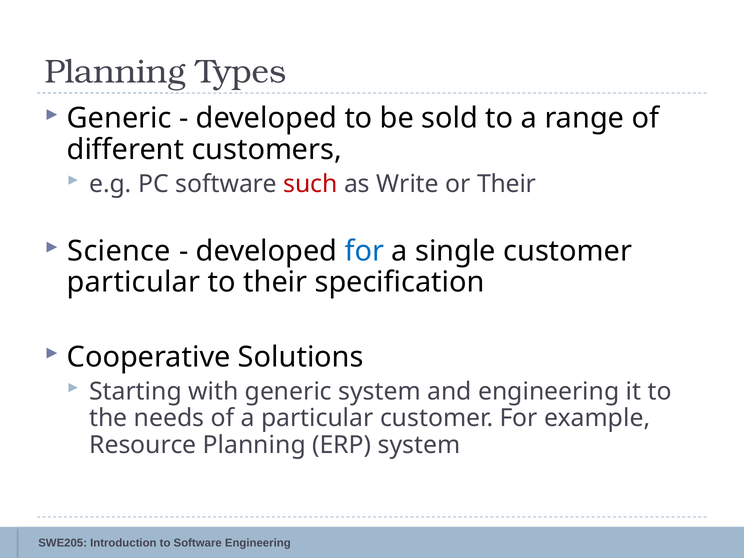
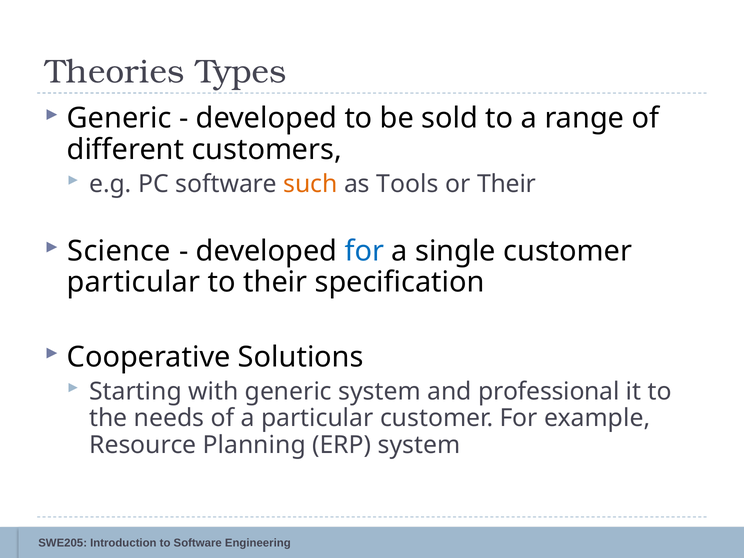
Planning at (115, 72): Planning -> Theories
such colour: red -> orange
Write: Write -> Tools
and engineering: engineering -> professional
